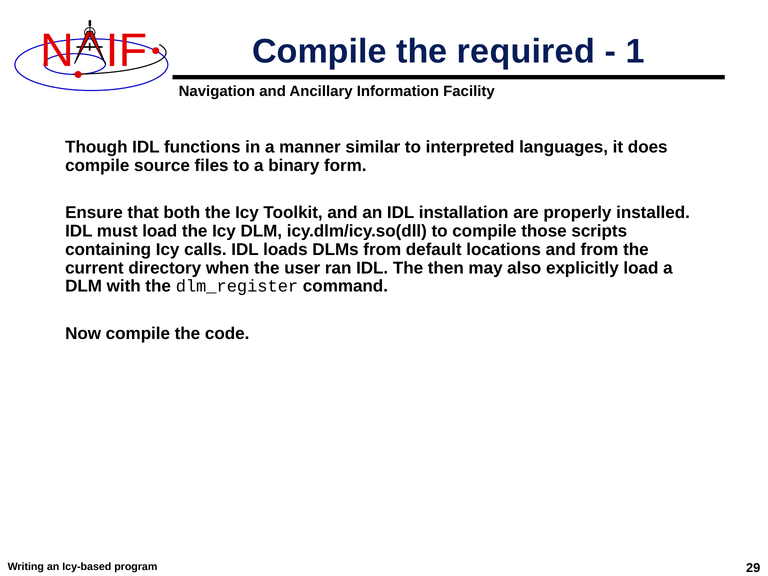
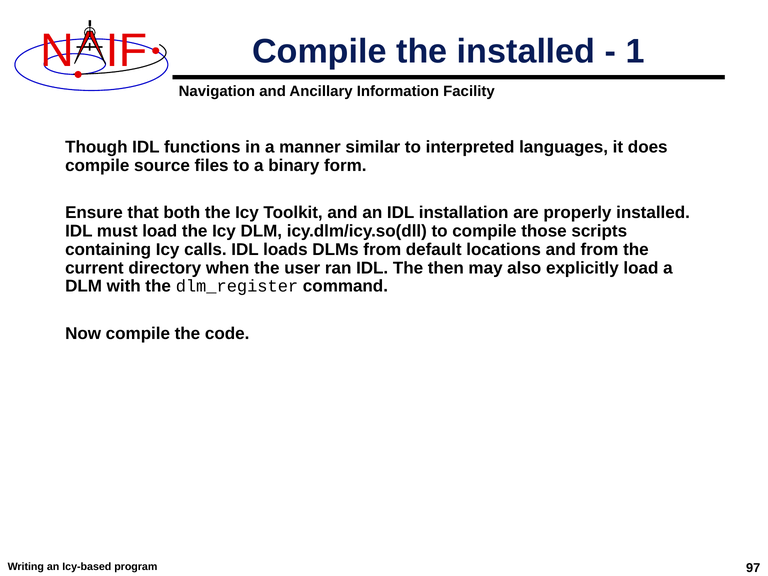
the required: required -> installed
29: 29 -> 97
